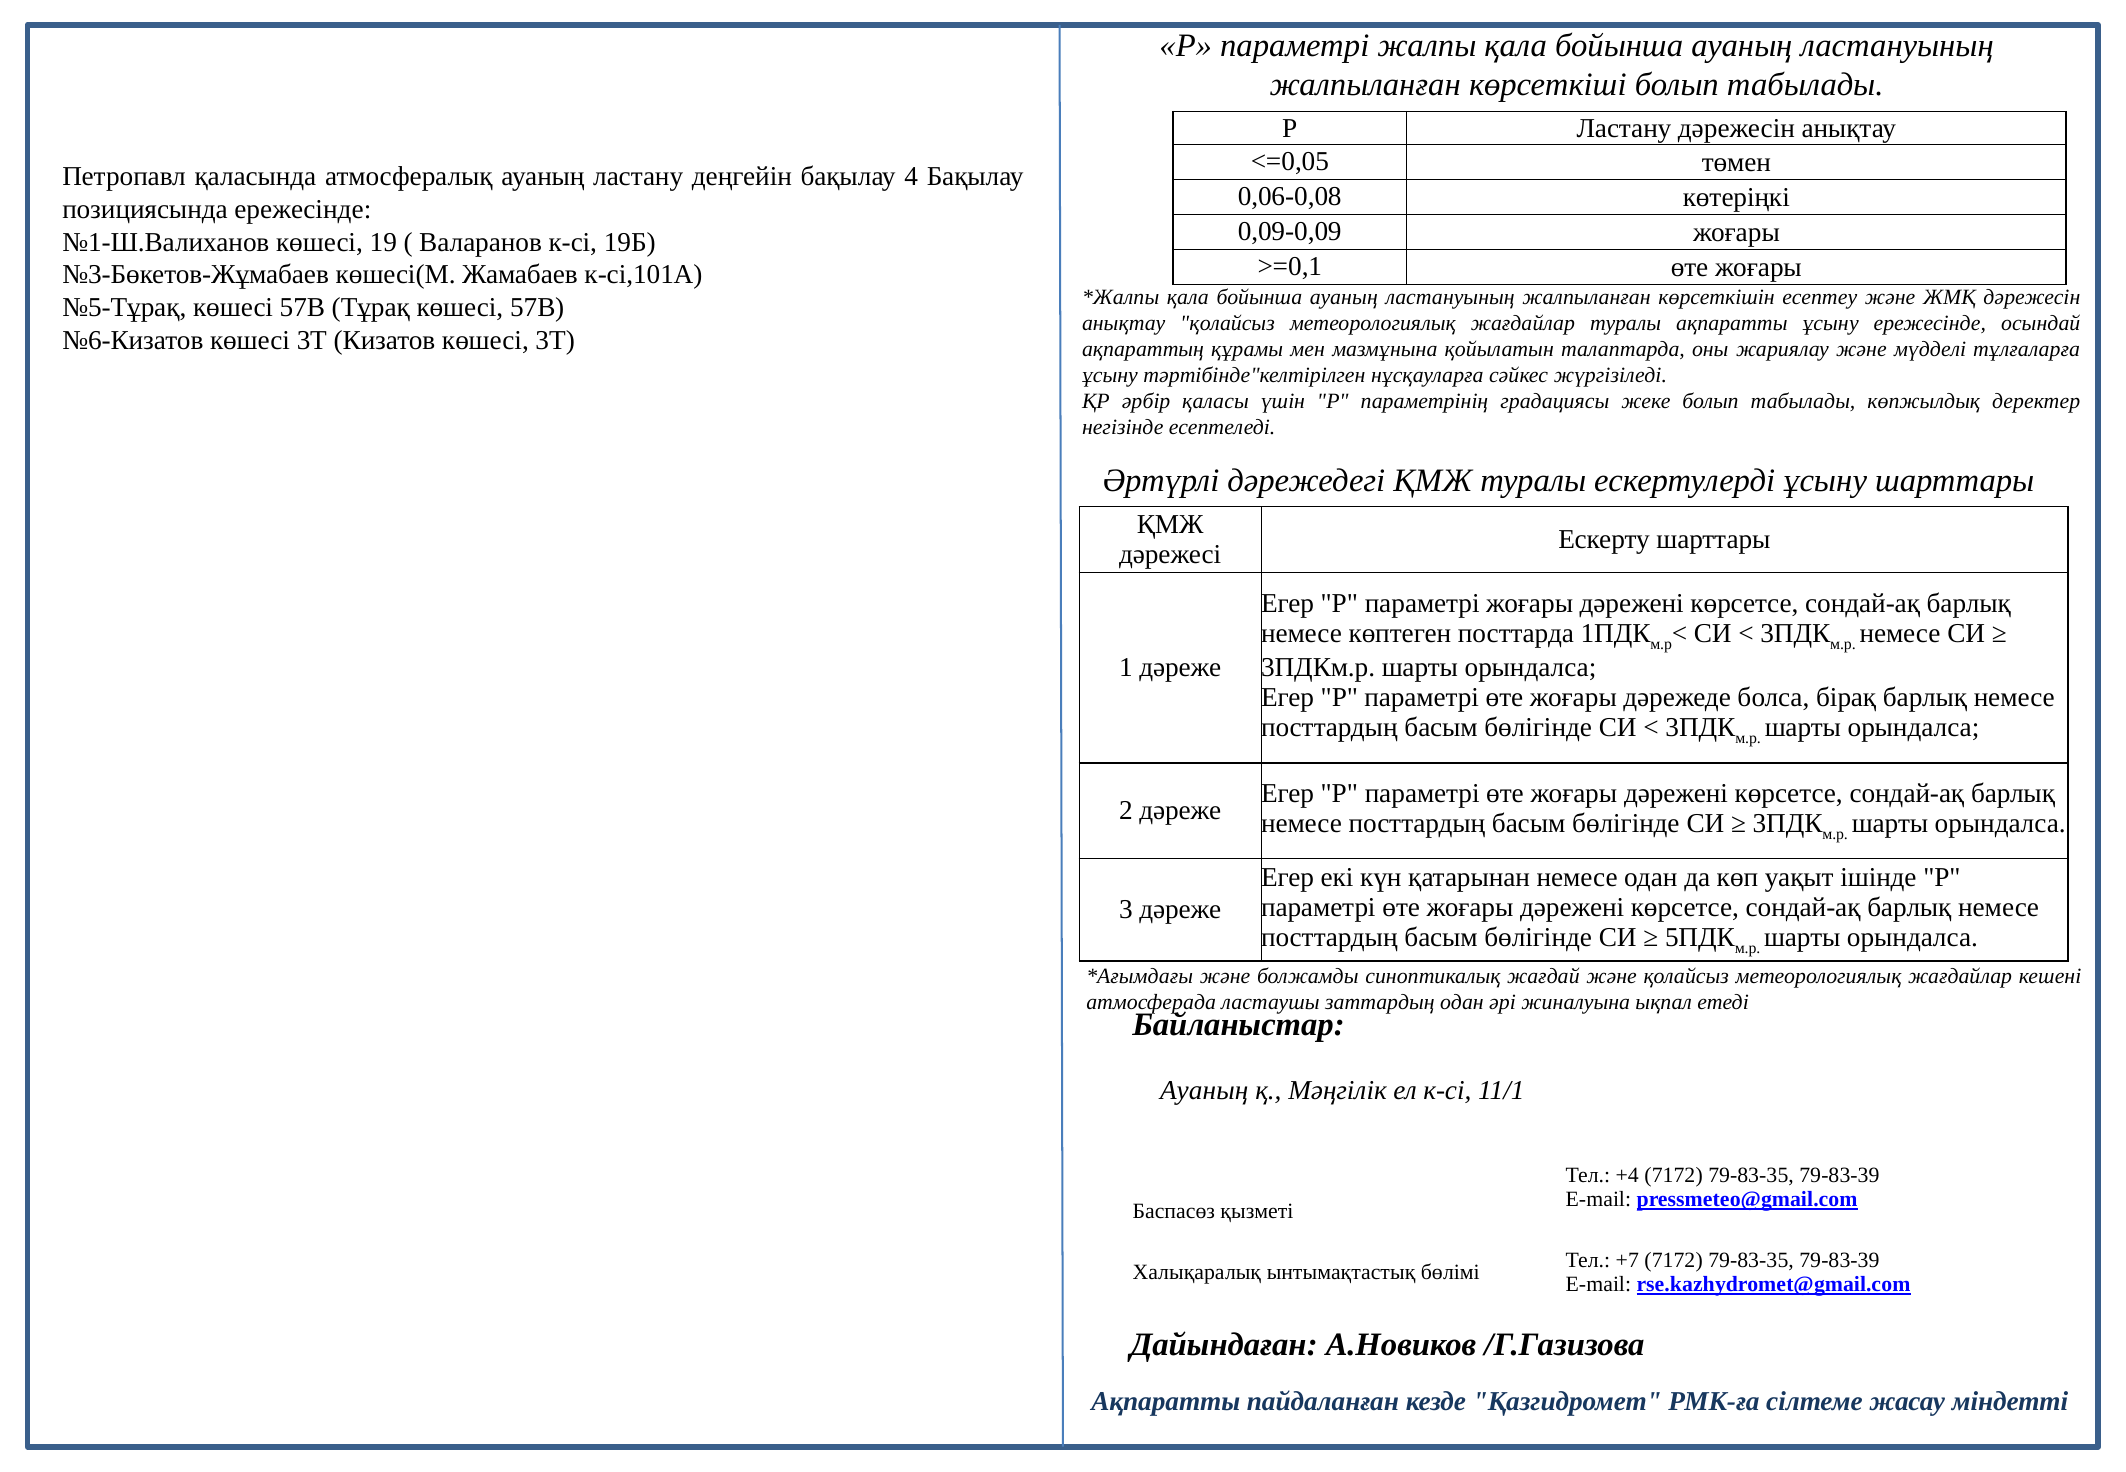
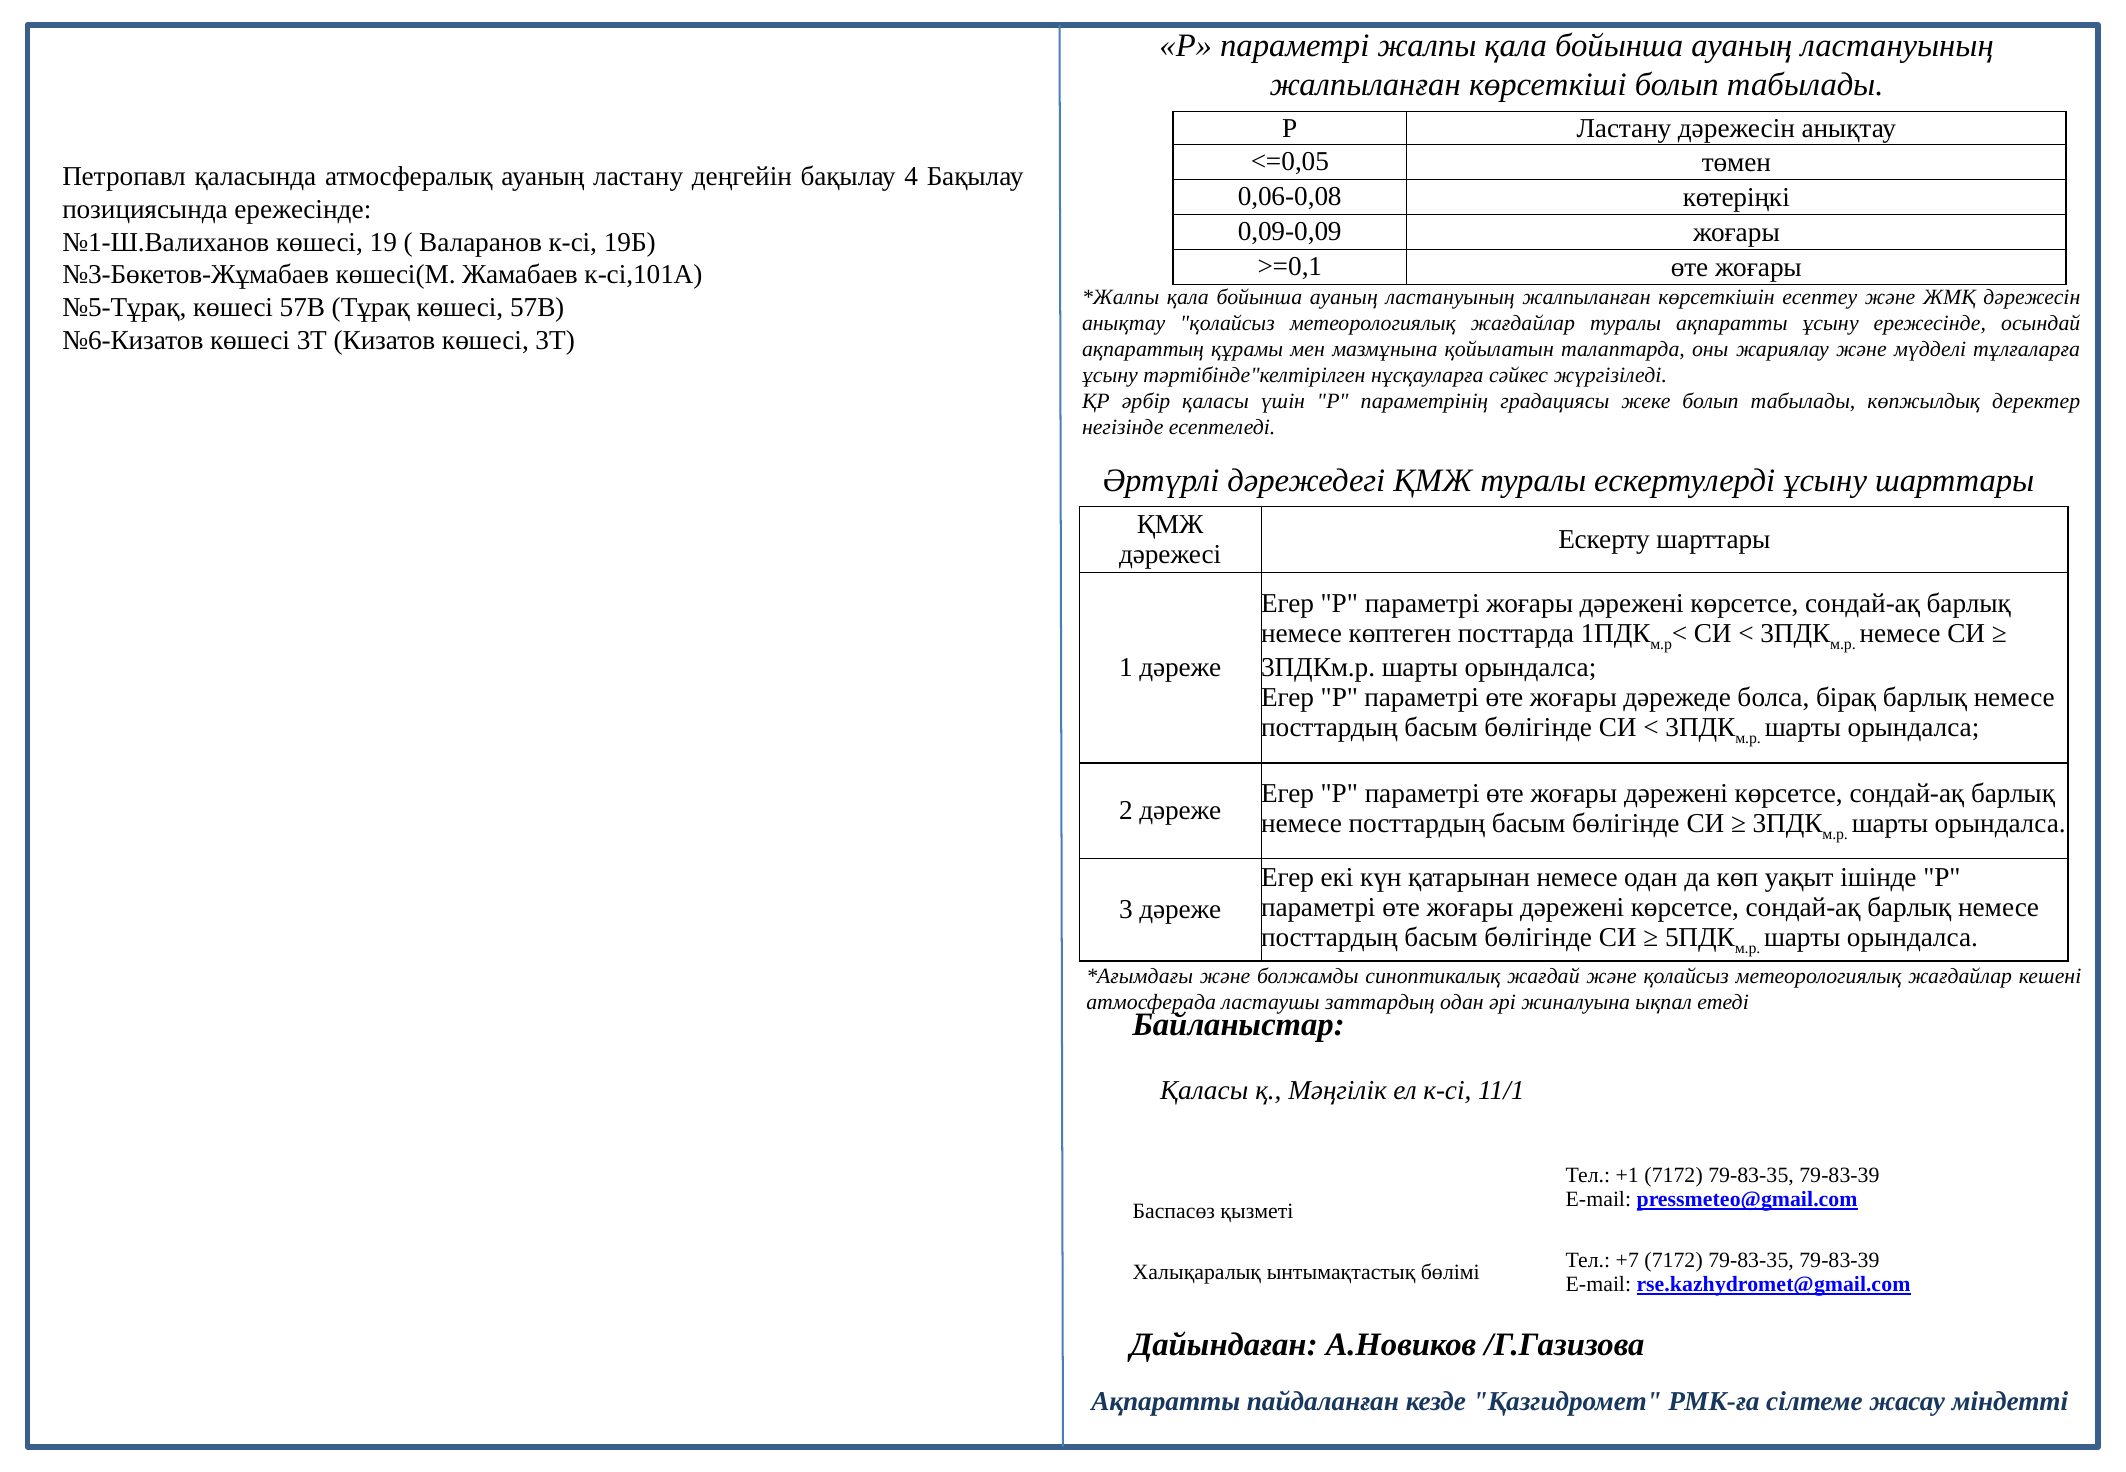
Ауаның at (1204, 1090): Ауаның -> Қаласы
+4: +4 -> +1
